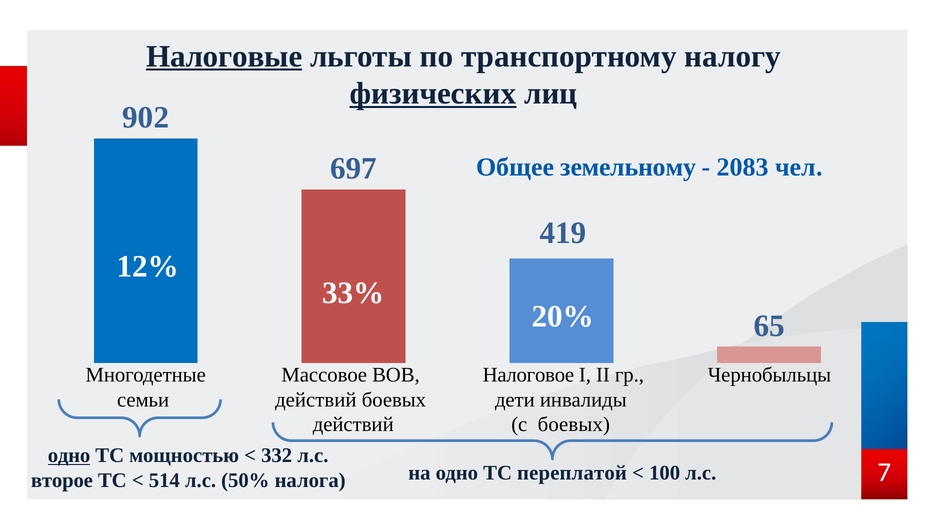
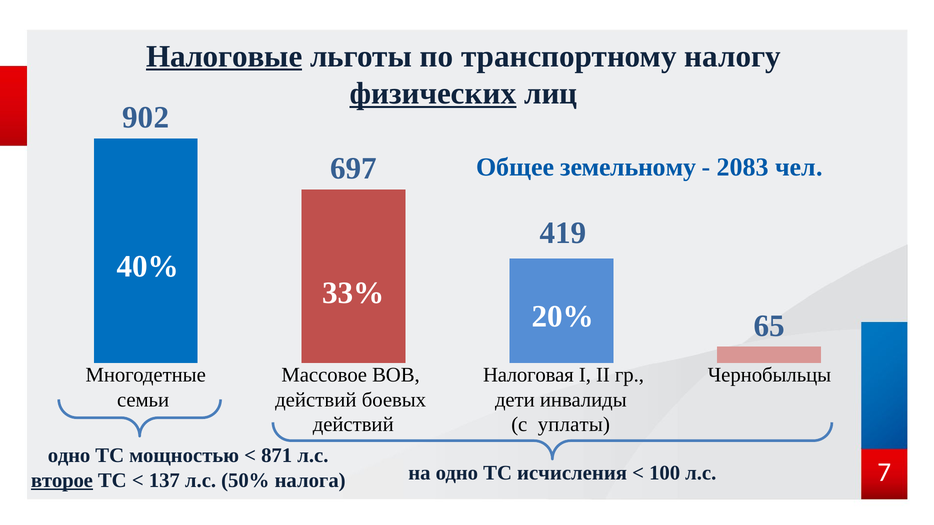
12%: 12% -> 40%
Налоговое: Налоговое -> Налоговая
с боевых: боевых -> уплаты
одно at (69, 456) underline: present -> none
332: 332 -> 871
переплатой: переплатой -> исчисления
второе underline: none -> present
514: 514 -> 137
